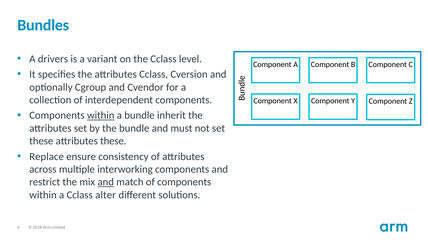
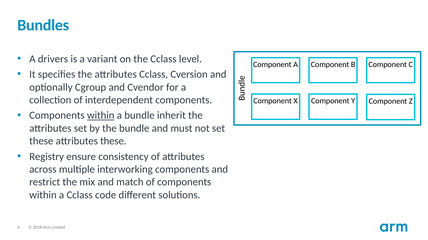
Replace: Replace -> Registry
and at (106, 183) underline: present -> none
alter: alter -> code
